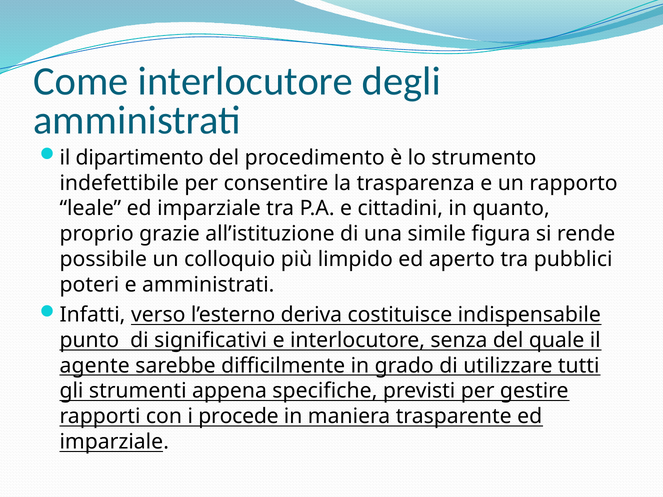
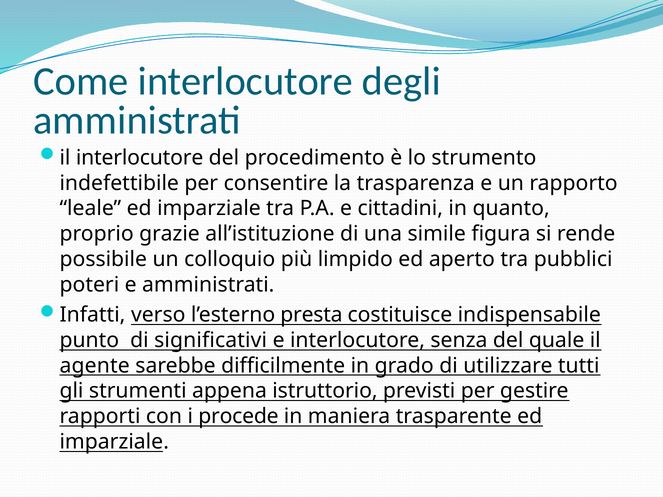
il dipartimento: dipartimento -> interlocutore
deriva: deriva -> presta
specifiche: specifiche -> istruttorio
